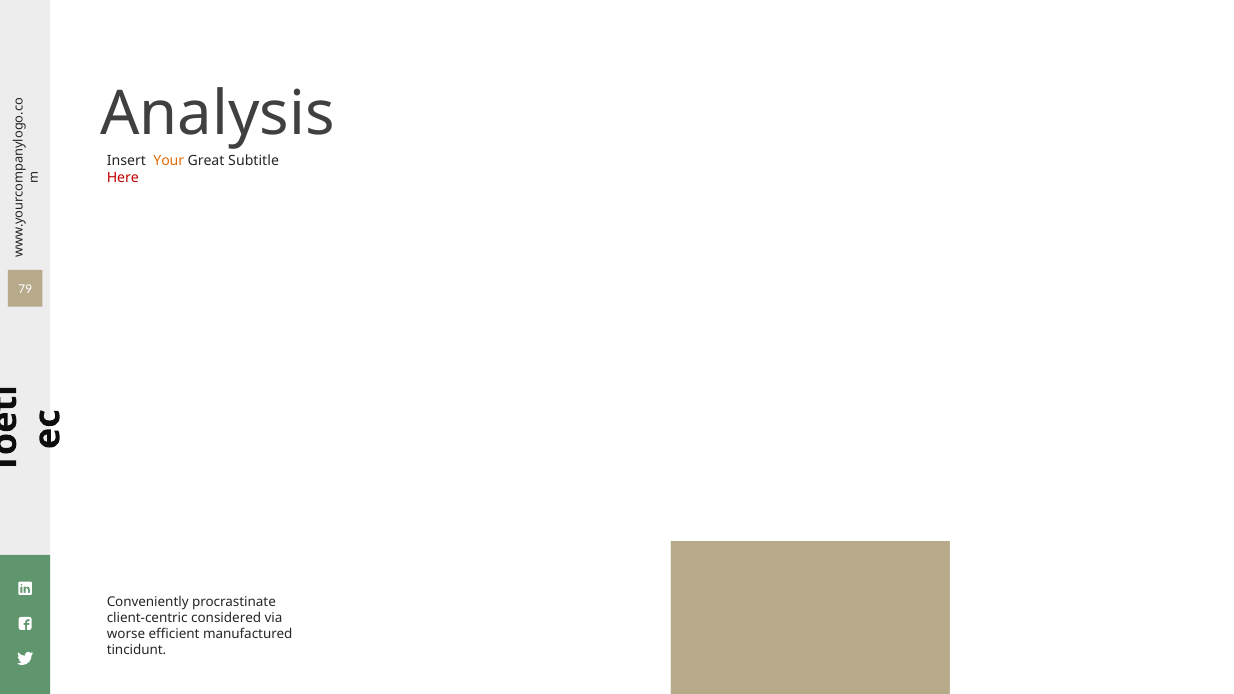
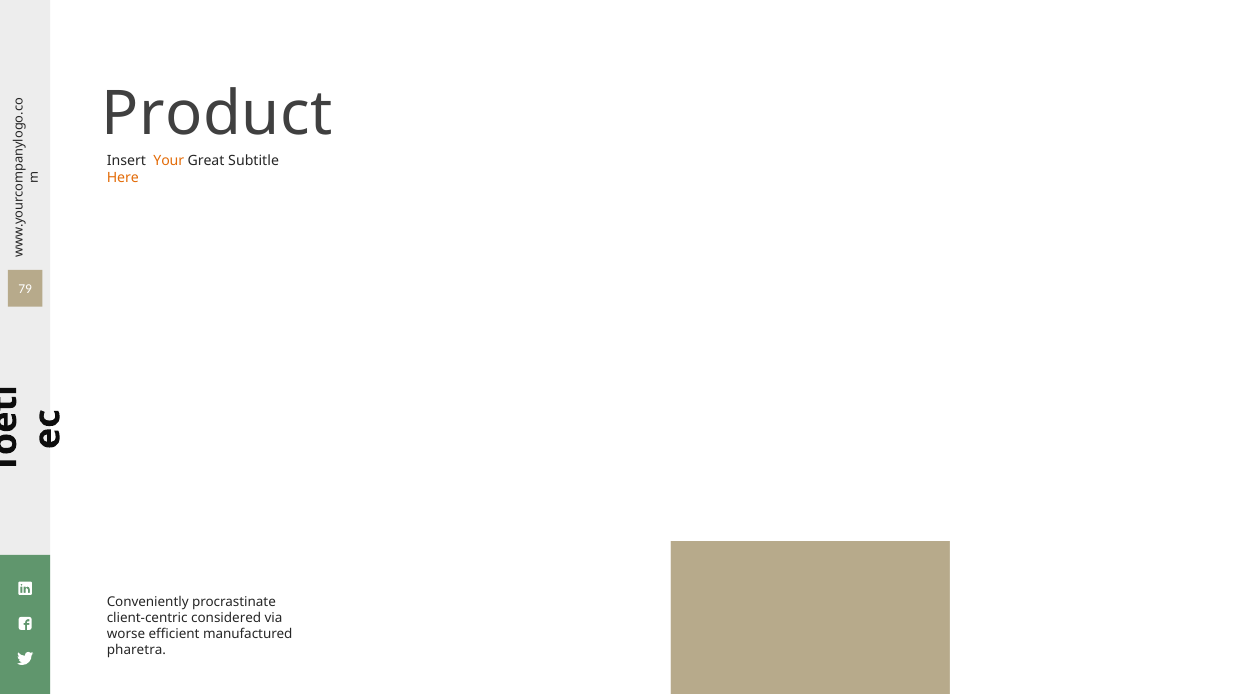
Analysis: Analysis -> Product
Here colour: red -> orange
tincidunt: tincidunt -> pharetra
